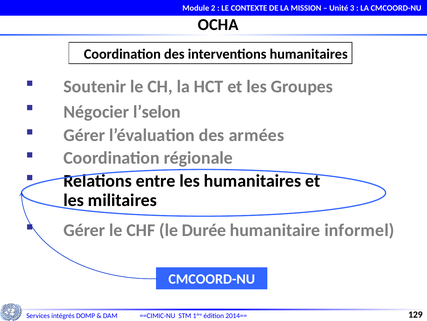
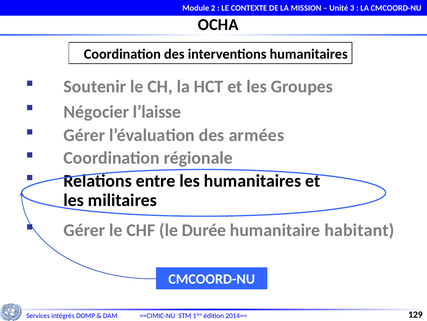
l’selon: l’selon -> l’laisse
informel: informel -> habitant
